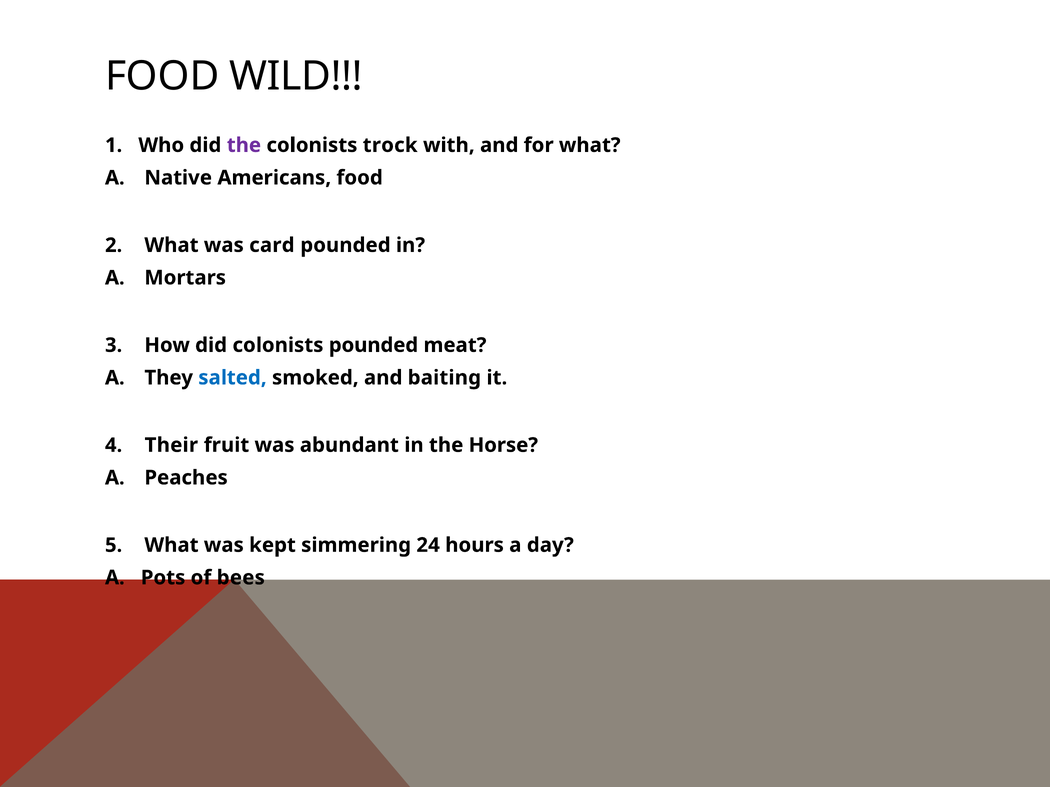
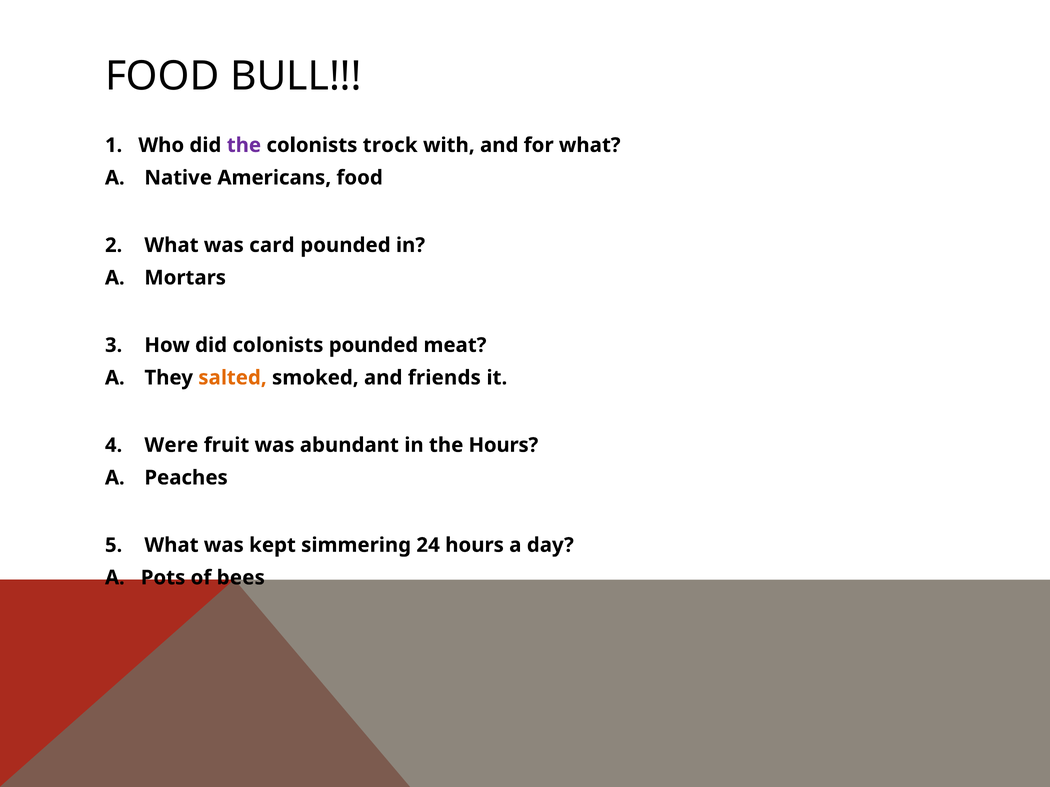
WILD: WILD -> BULL
salted colour: blue -> orange
baiting: baiting -> friends
Their: Their -> Were
the Horse: Horse -> Hours
